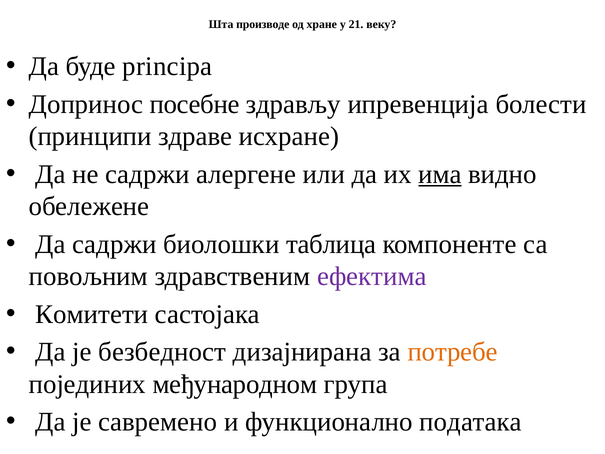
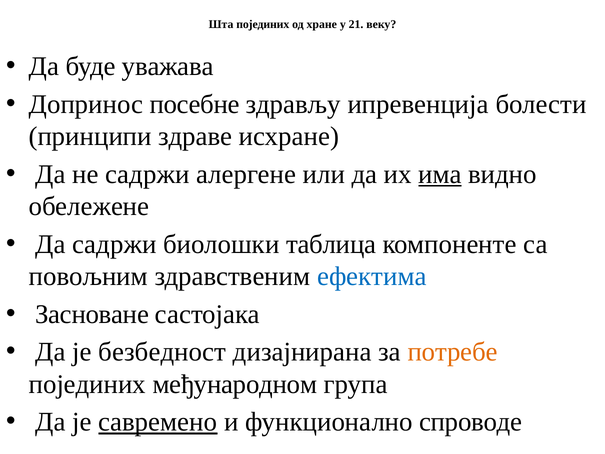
Шта производе: производе -> појединих
principa: principa -> уважава
ефектима colour: purple -> blue
Комитети: Комитети -> Засноване
савремено underline: none -> present
података: података -> спроводе
